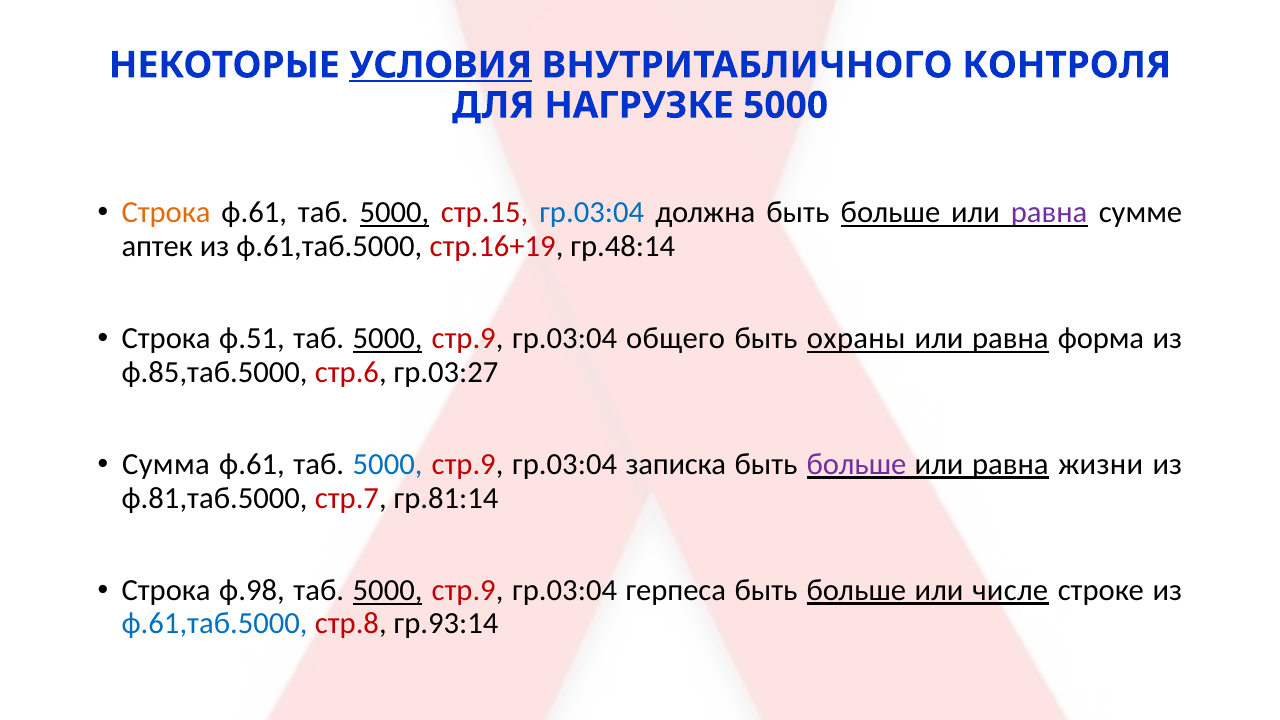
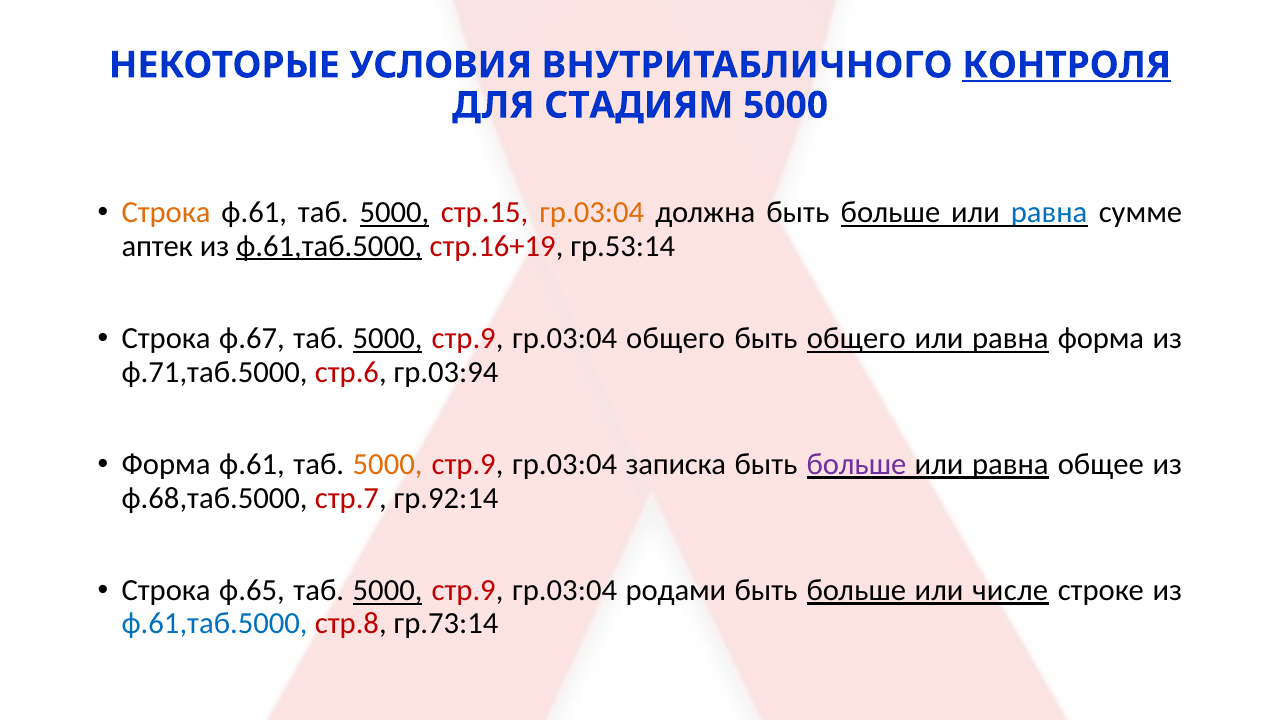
УСЛОВИЯ underline: present -> none
КОНТРОЛЯ underline: none -> present
НАГРУЗКЕ: НАГРУЗКЕ -> СТАДИЯМ
гр.03:04 at (592, 213) colour: blue -> orange
равна at (1049, 213) colour: purple -> blue
ф.61,таб.5000 at (329, 246) underline: none -> present
гр.48:14: гр.48:14 -> гр.53:14
ф.51: ф.51 -> ф.67
быть охраны: охраны -> общего
ф.85,таб.5000: ф.85,таб.5000 -> ф.71,таб.5000
гр.03:27: гр.03:27 -> гр.03:94
Сумма at (166, 465): Сумма -> Форма
5000 at (388, 465) colour: blue -> orange
жизни: жизни -> общее
ф.81,таб.5000: ф.81,таб.5000 -> ф.68,таб.5000
гр.81:14: гр.81:14 -> гр.92:14
ф.98: ф.98 -> ф.65
герпеса: герпеса -> родами
гр.93:14: гр.93:14 -> гр.73:14
